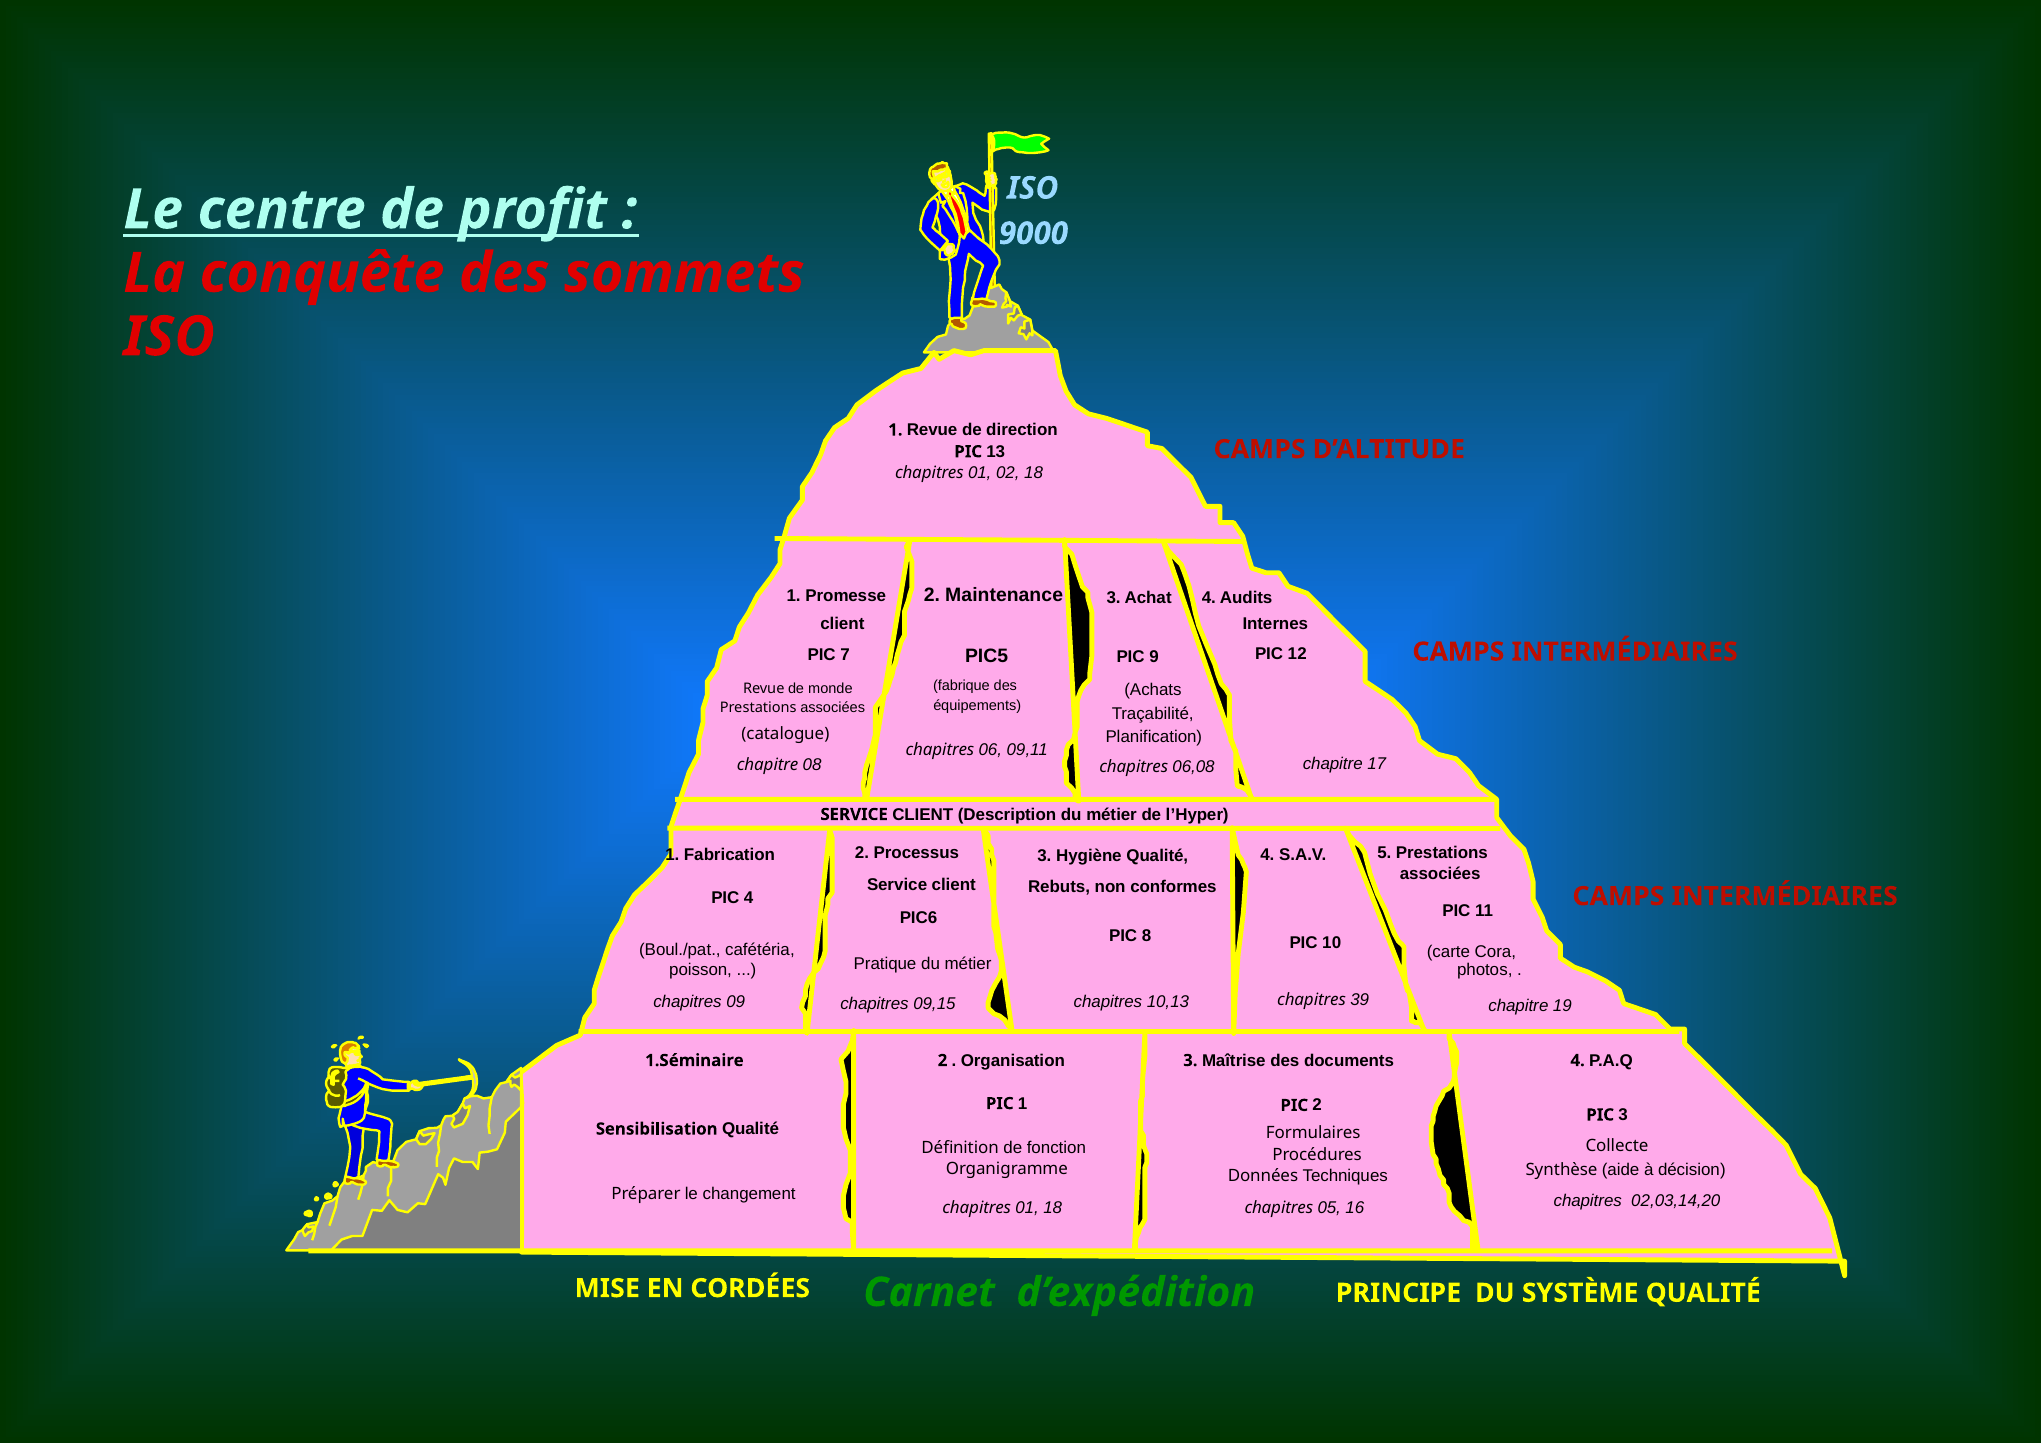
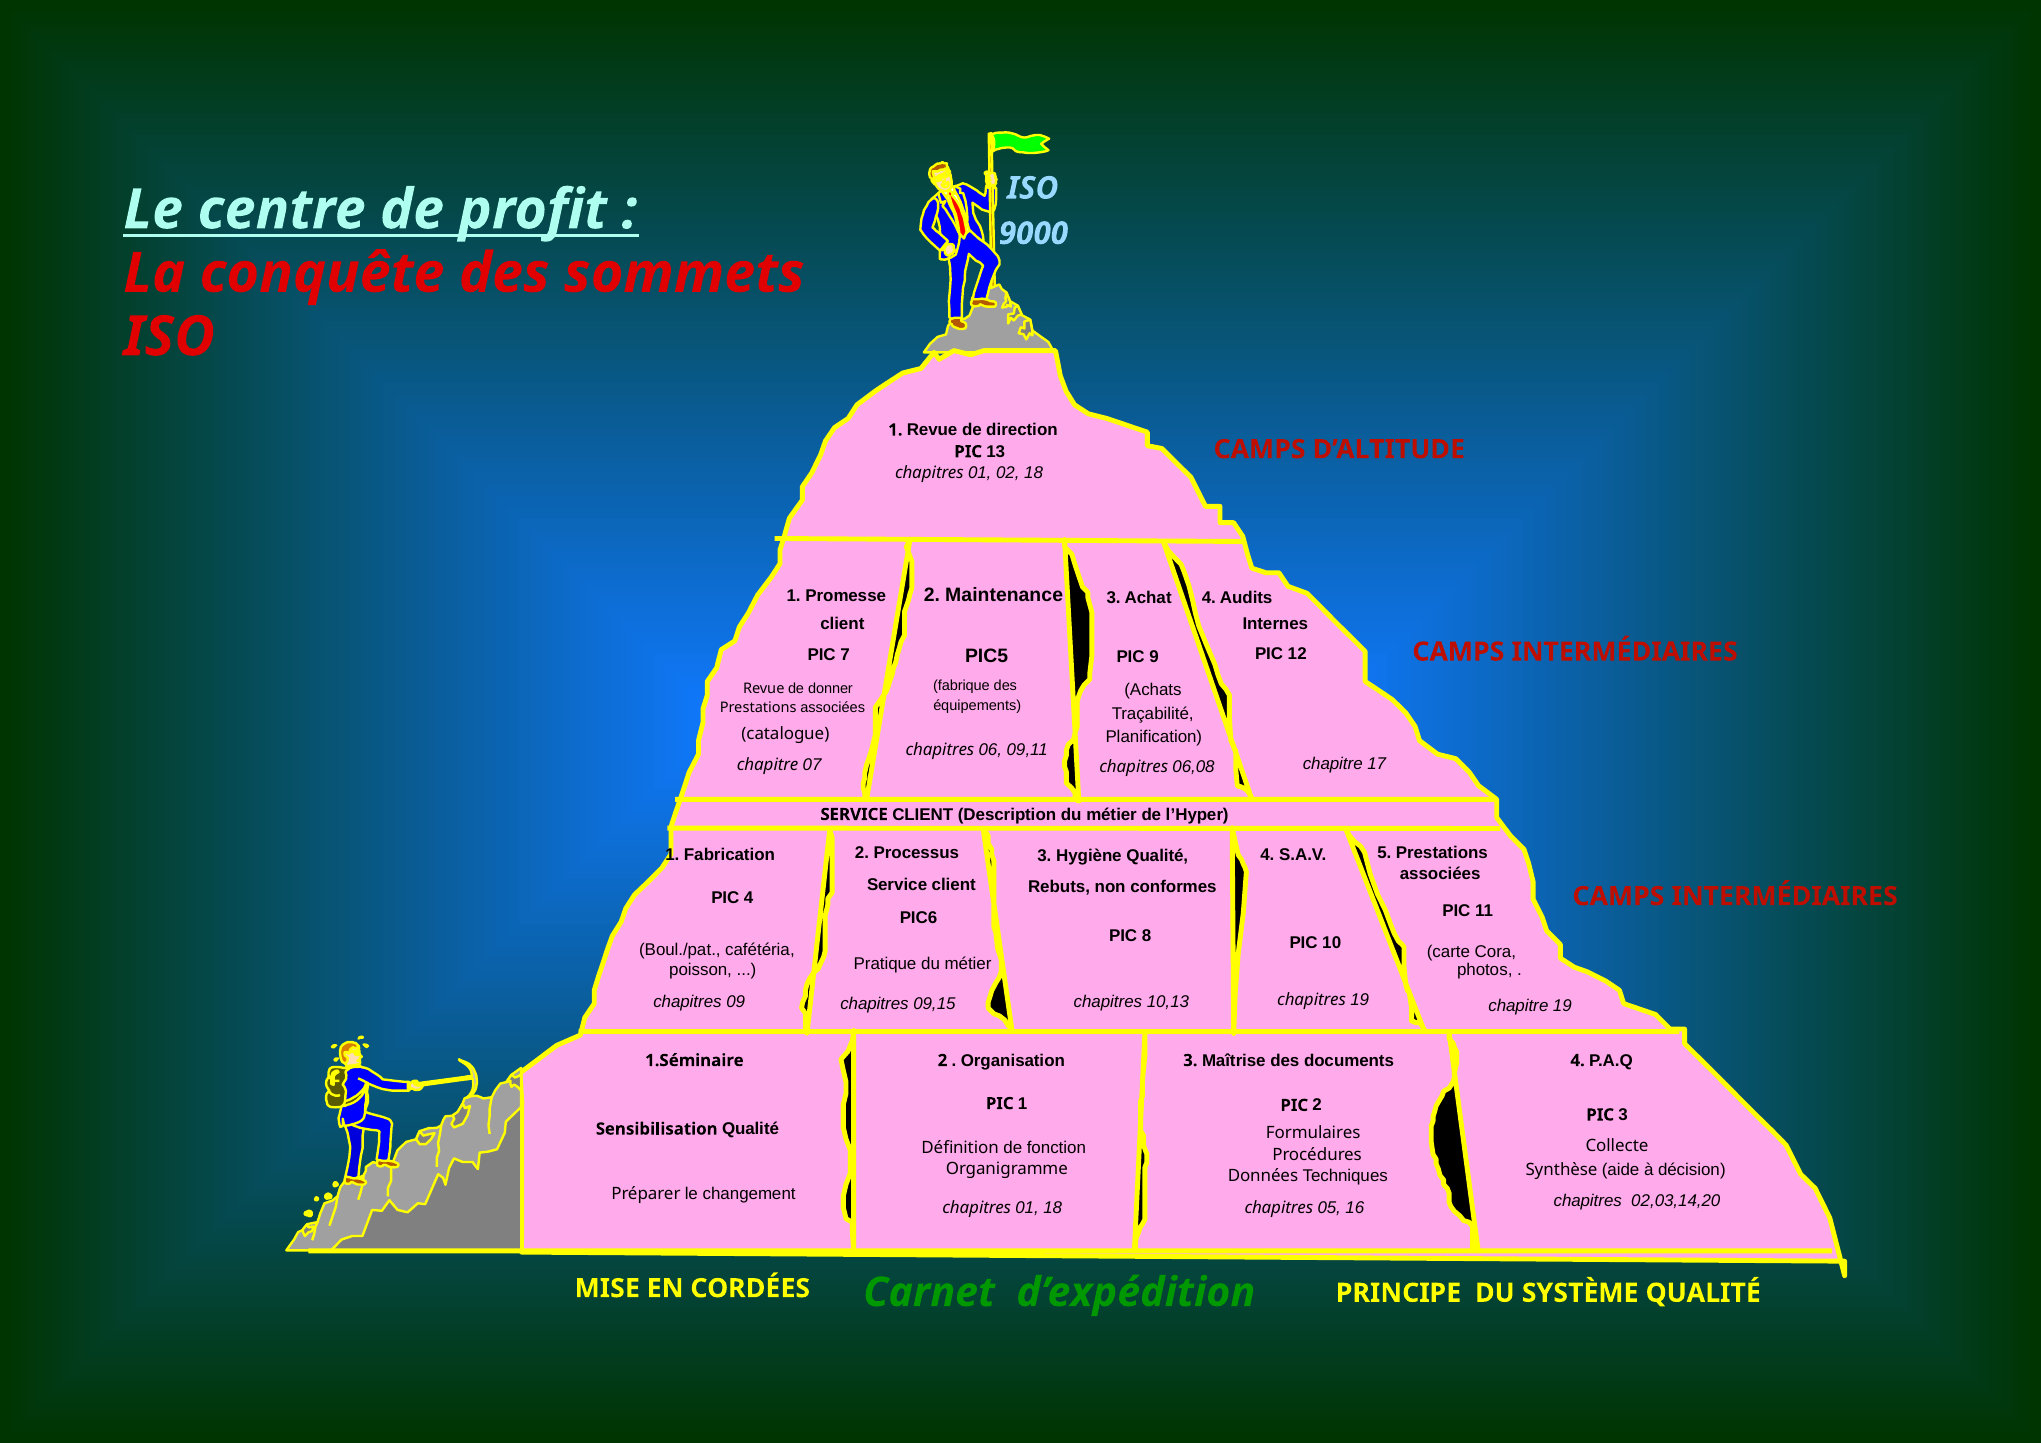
monde: monde -> donner
08: 08 -> 07
chapitres 39: 39 -> 19
